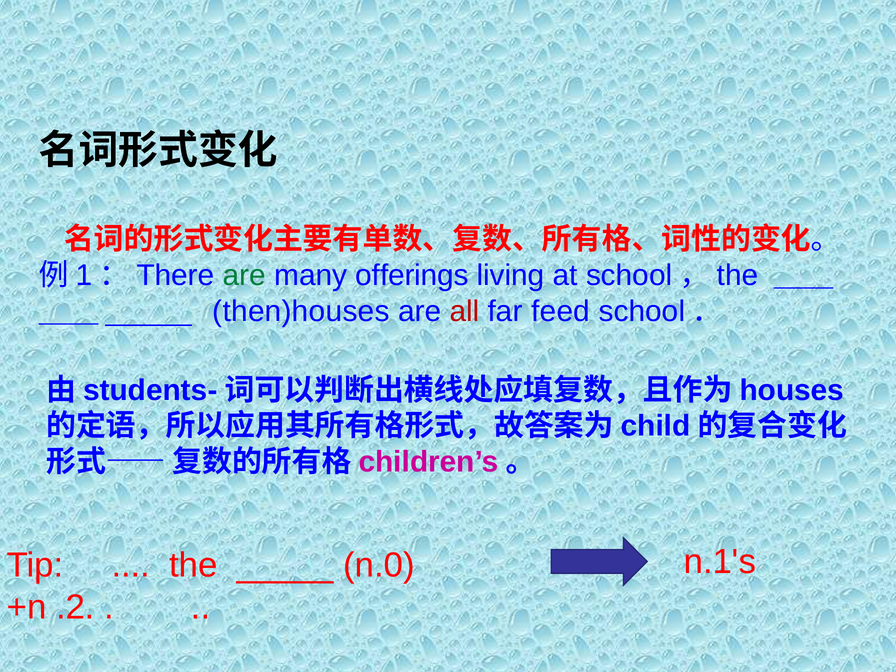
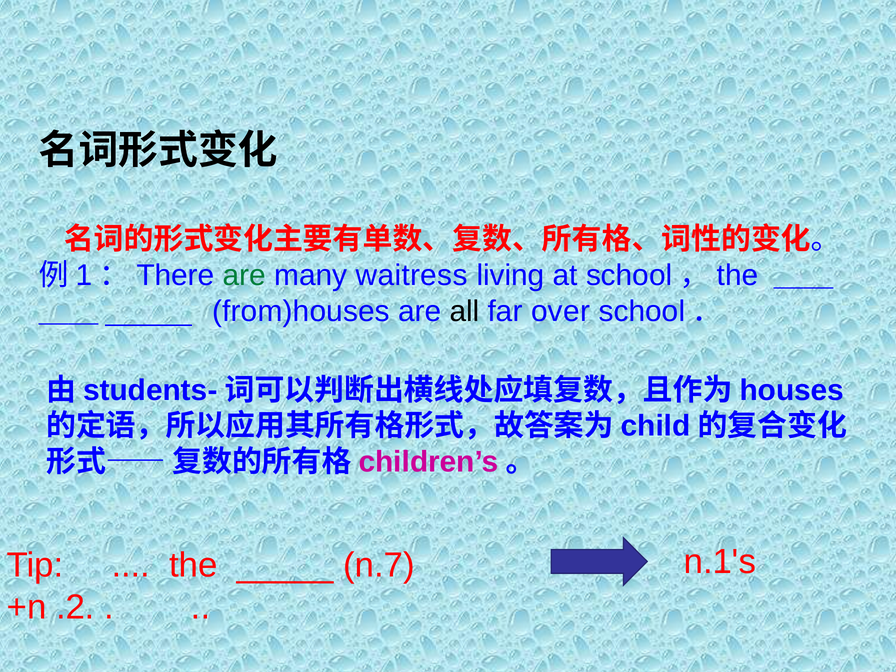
offerings: offerings -> waitress
then)houses: then)houses -> from)houses
all colour: red -> black
feed: feed -> over
n.0: n.0 -> n.7
